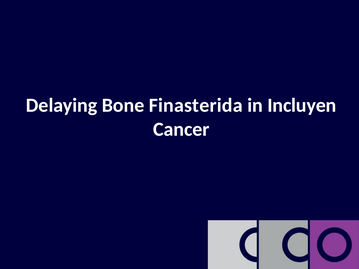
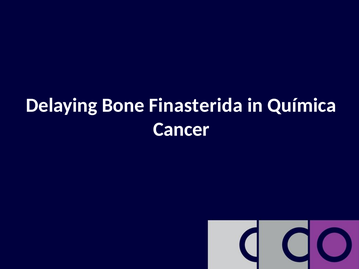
Incluyen: Incluyen -> Química
